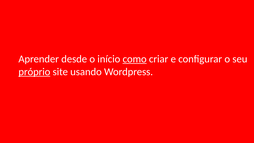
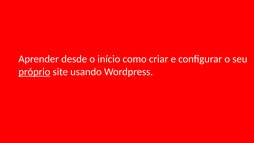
como underline: present -> none
